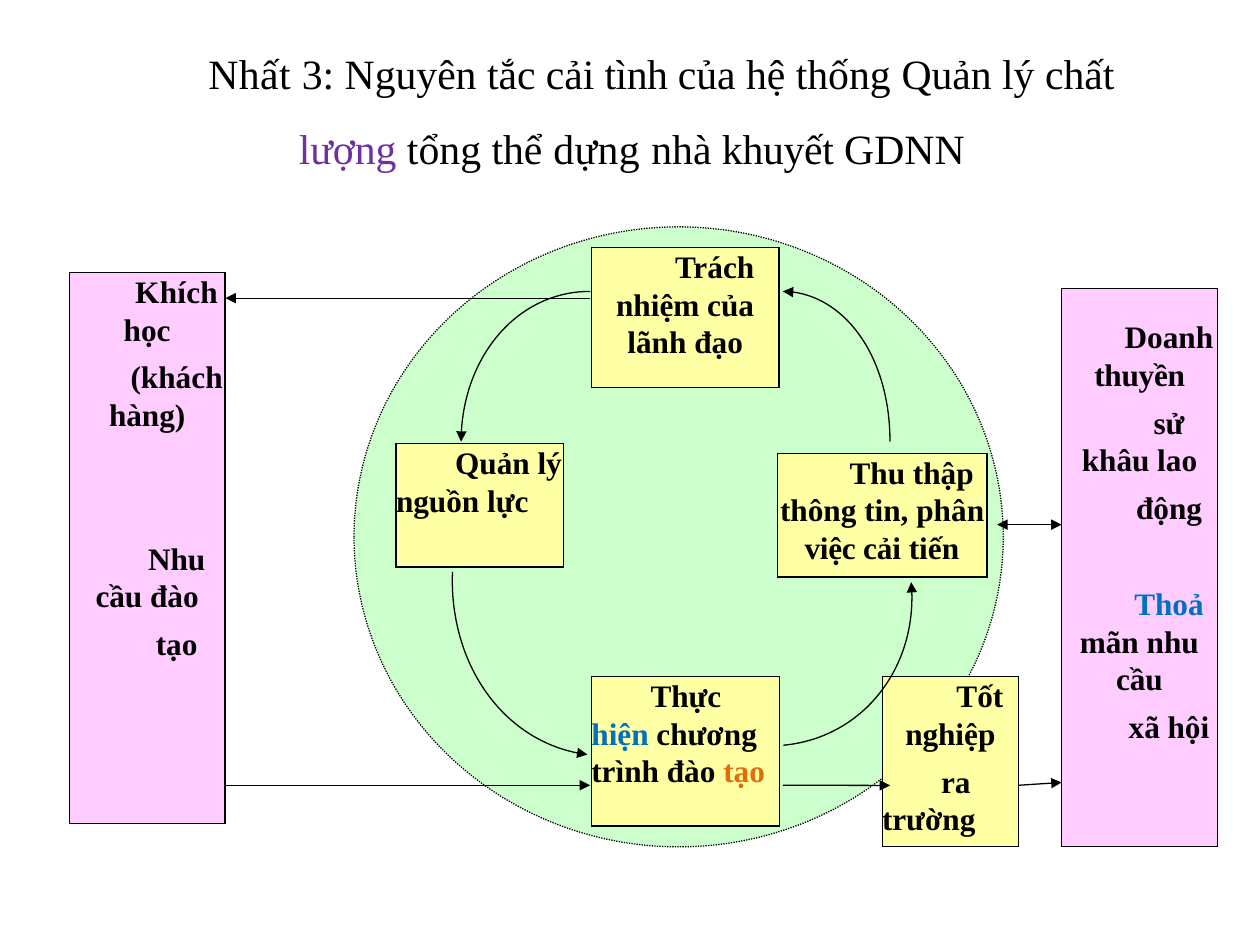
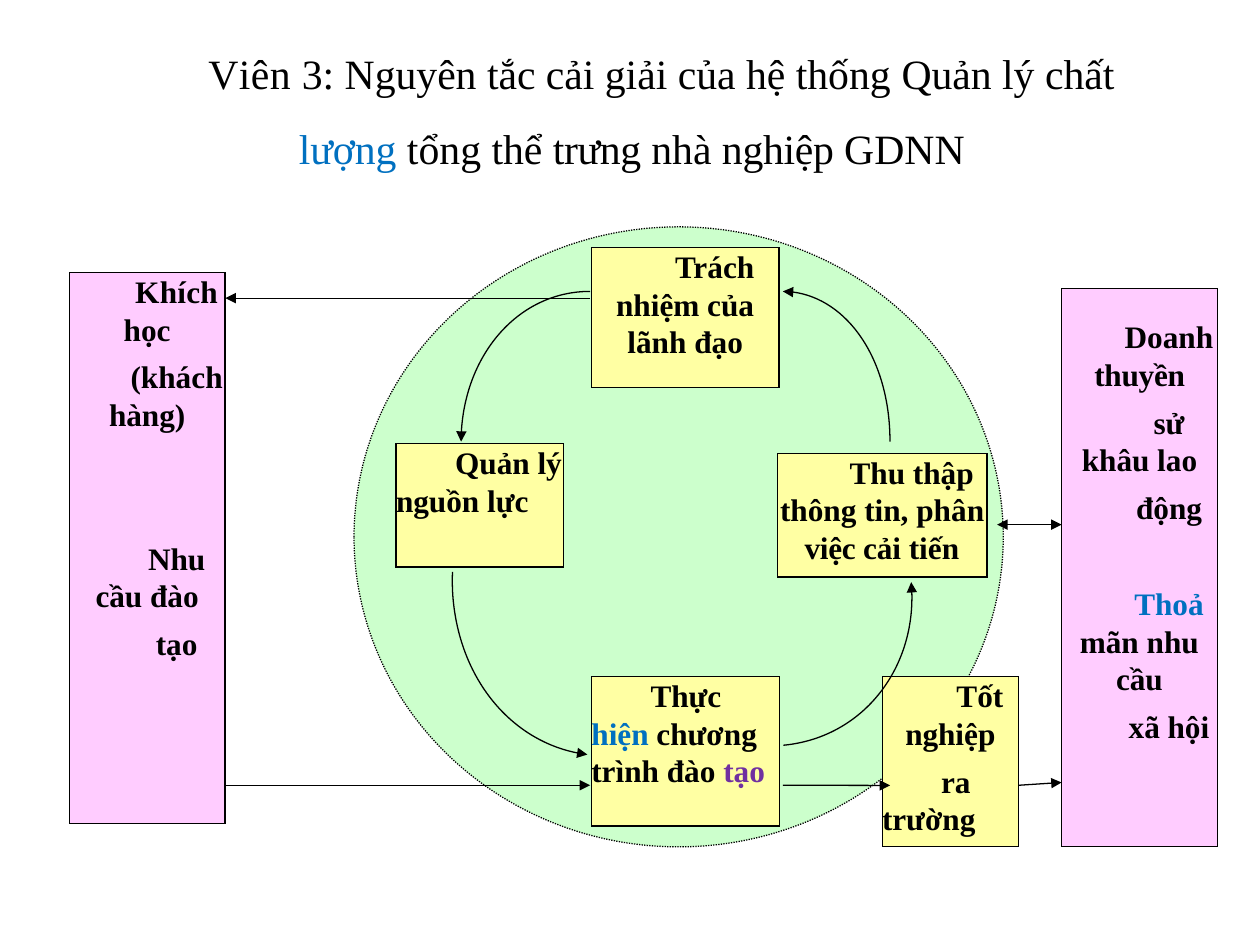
Nhất: Nhất -> Viên
tình: tình -> giải
lượng colour: purple -> blue
dựng: dựng -> trưng
nhà khuyết: khuyết -> nghiệp
tạo at (744, 773) colour: orange -> purple
